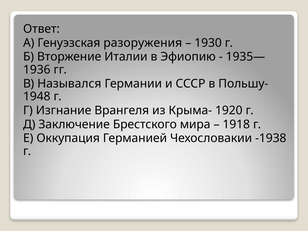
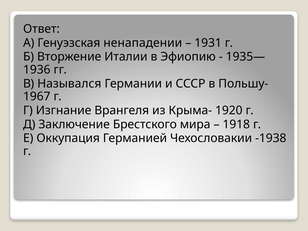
разоружения: разоружения -> ненападении
1930: 1930 -> 1931
1948: 1948 -> 1967
